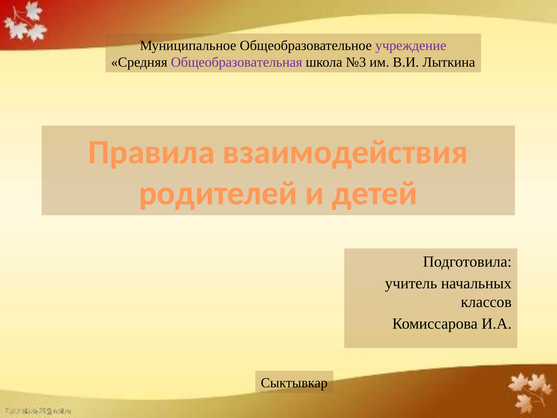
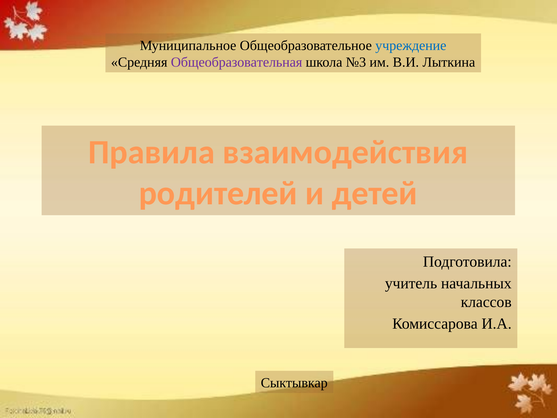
учреждение colour: purple -> blue
